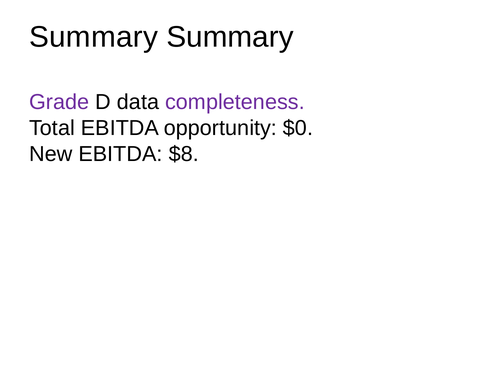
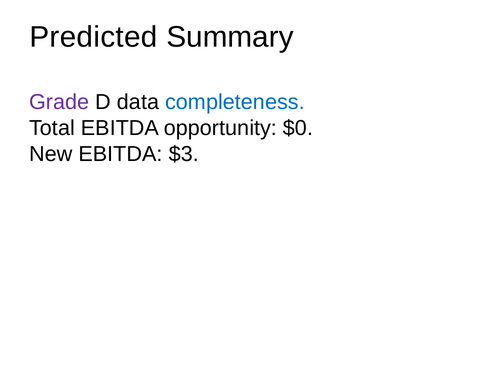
Summary at (94, 37): Summary -> Predicted
completeness colour: purple -> blue
$8: $8 -> $3
